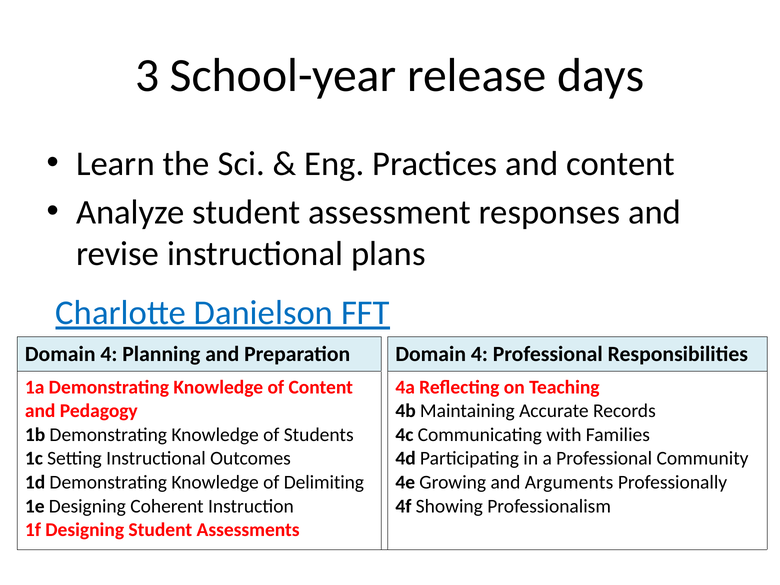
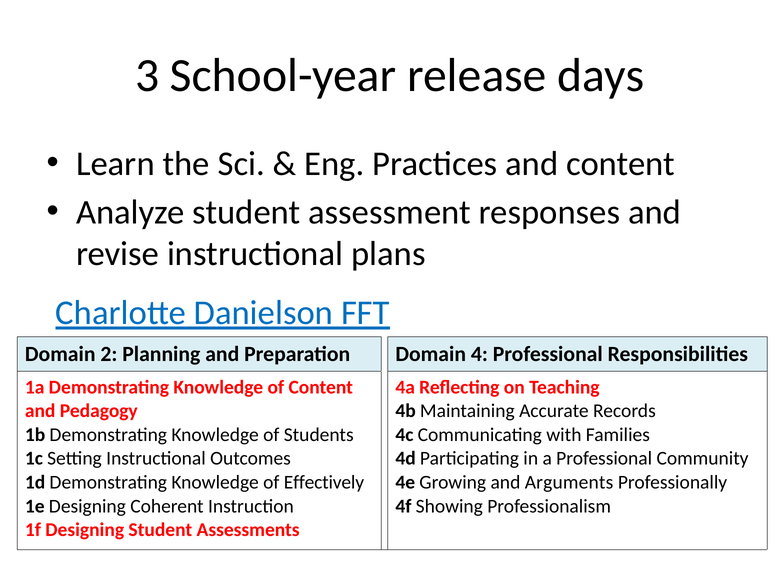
4 at (109, 354): 4 -> 2
Delimiting: Delimiting -> Effectively
